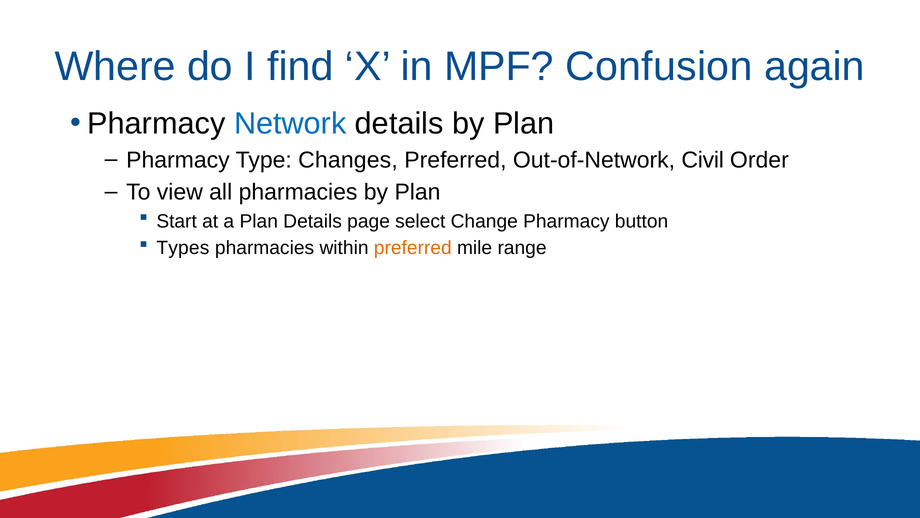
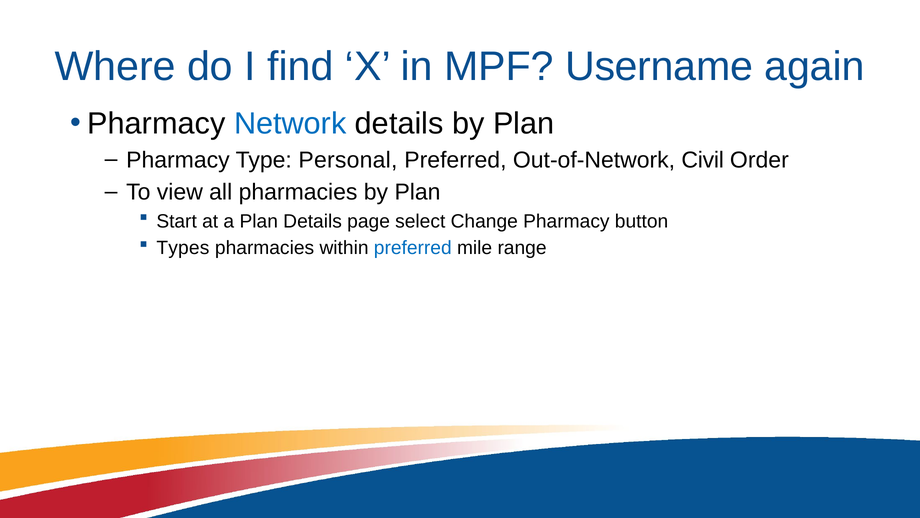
Confusion: Confusion -> Username
Changes: Changes -> Personal
preferred at (413, 248) colour: orange -> blue
